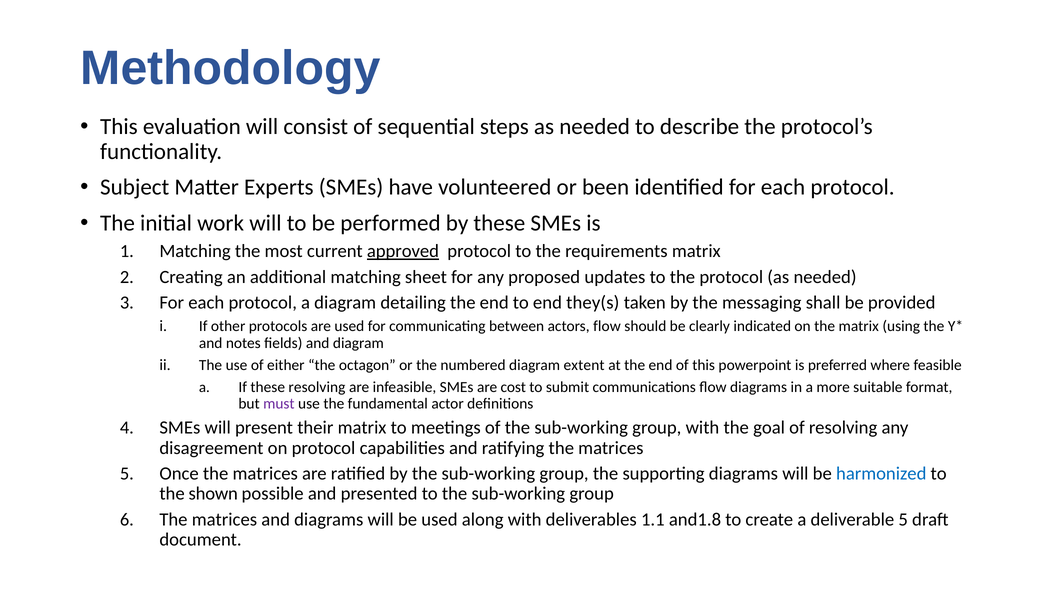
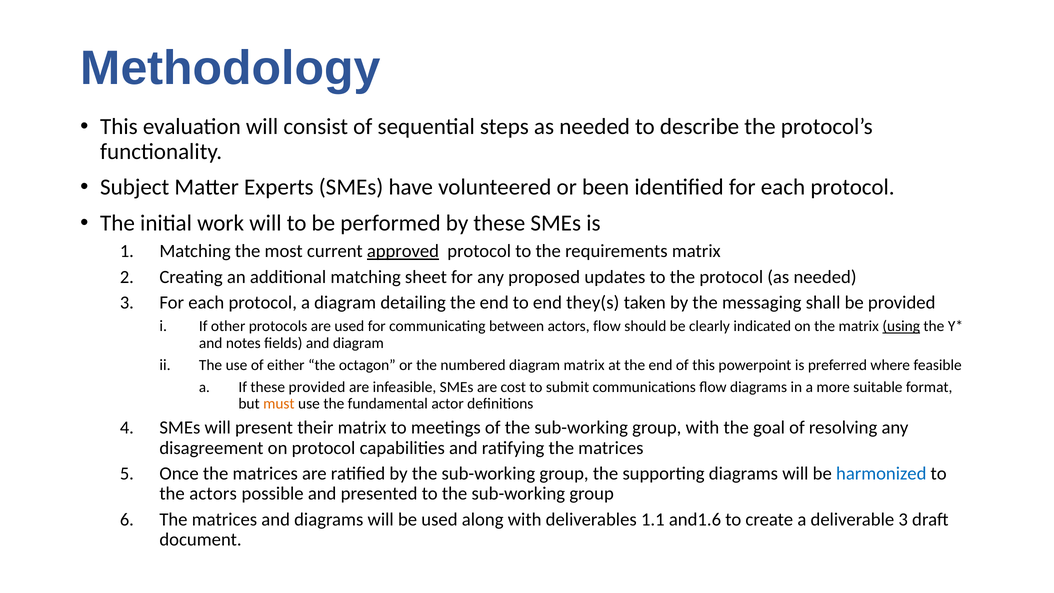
using underline: none -> present
diagram extent: extent -> matrix
these resolving: resolving -> provided
must colour: purple -> orange
the shown: shown -> actors
and1.8: and1.8 -> and1.6
deliverable 5: 5 -> 3
